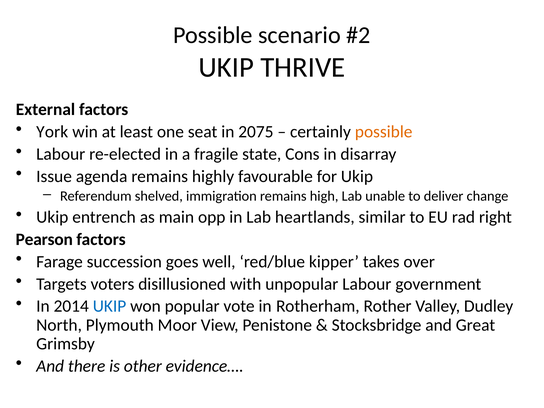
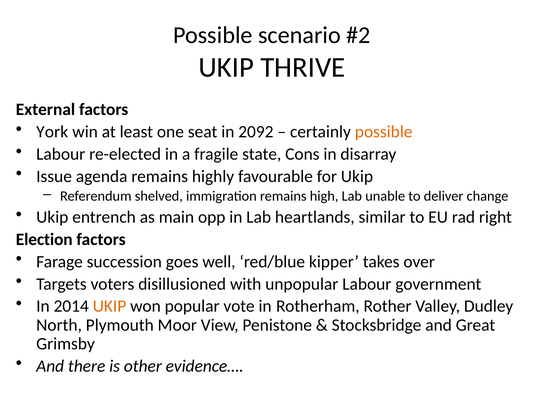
2075: 2075 -> 2092
Pearson: Pearson -> Election
UKIP at (110, 306) colour: blue -> orange
